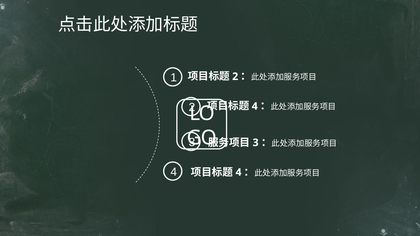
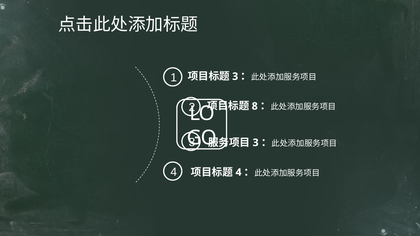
2 at (235, 77): 2 -> 3
4 at (255, 106): 4 -> 8
